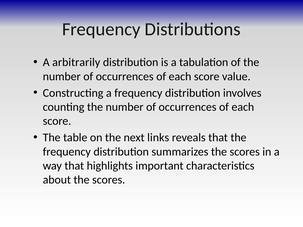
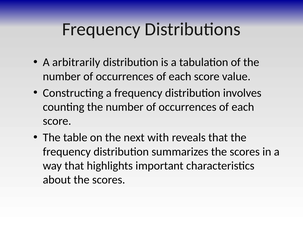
links: links -> with
